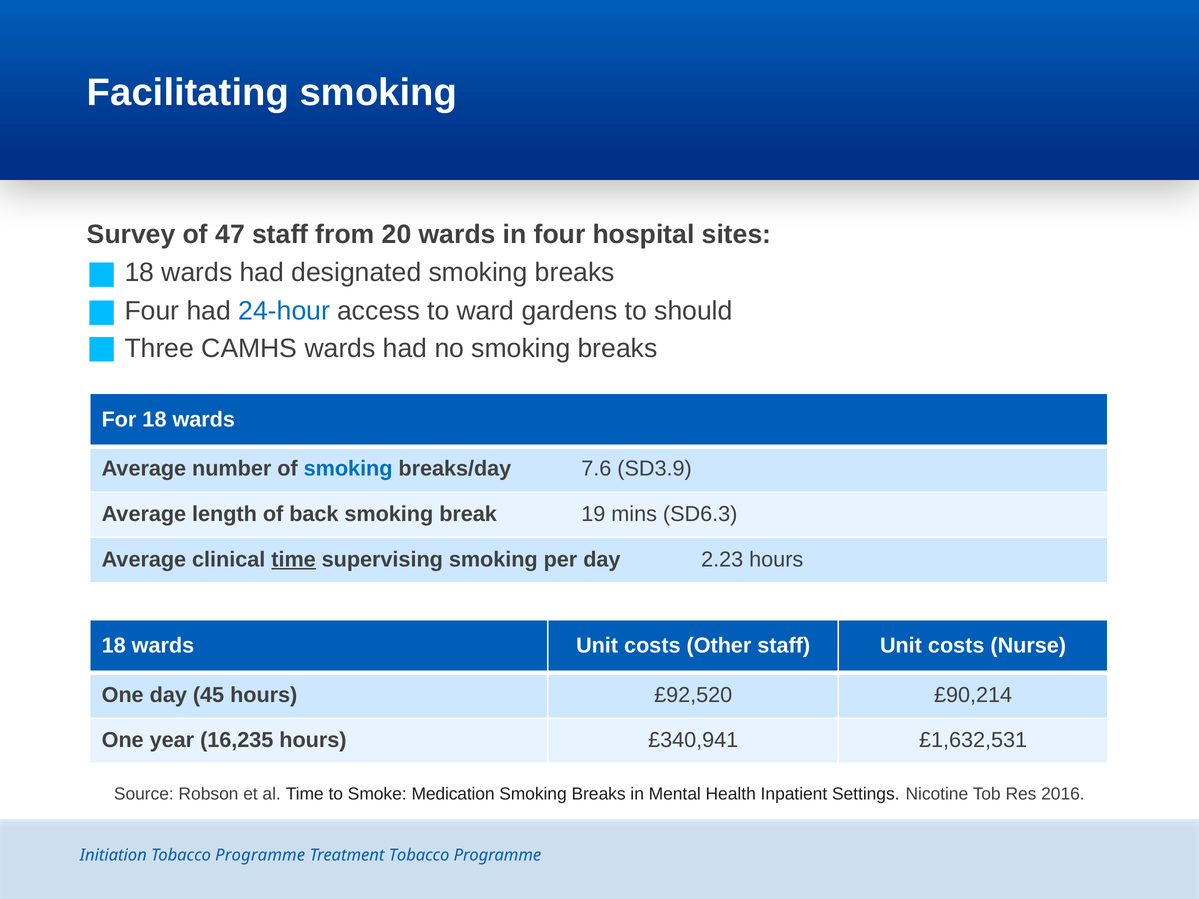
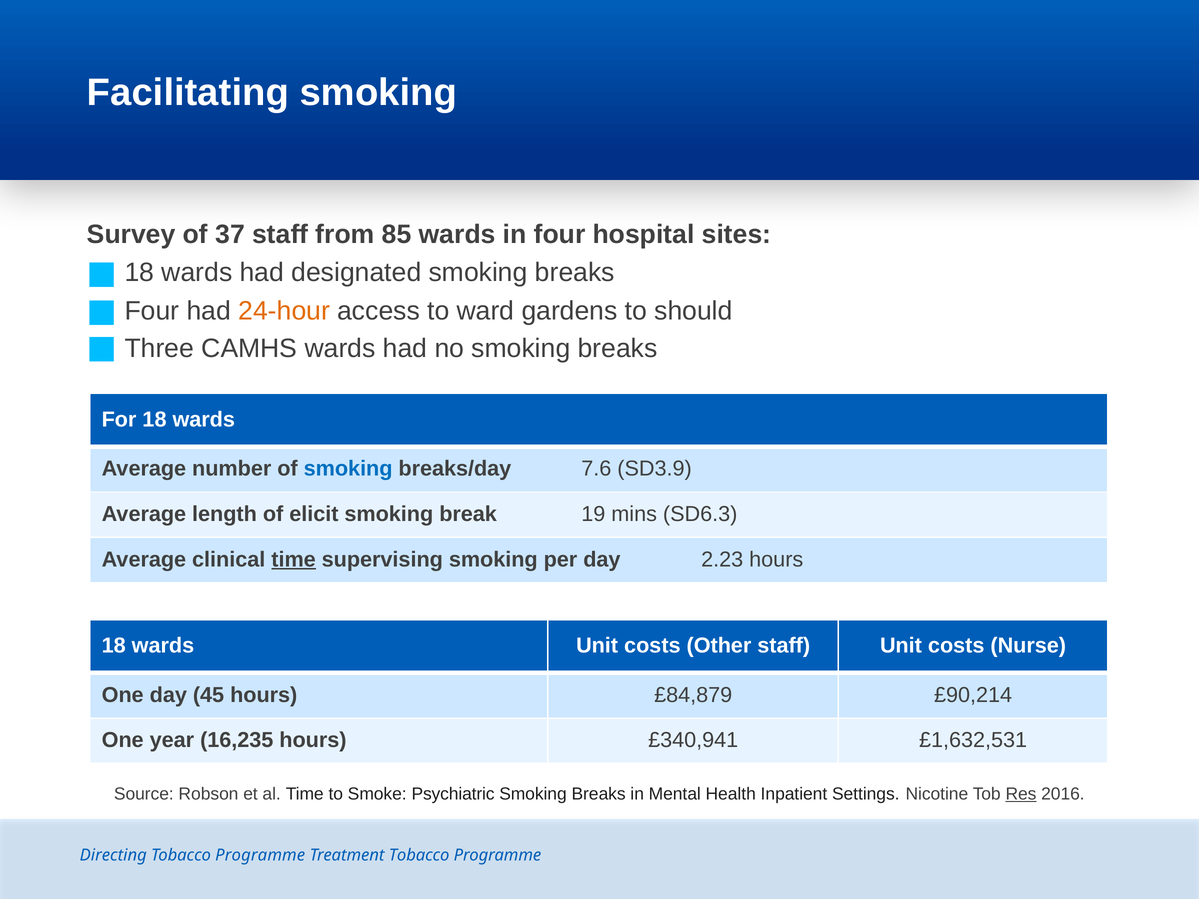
47: 47 -> 37
20: 20 -> 85
24-hour colour: blue -> orange
back: back -> elicit
£92,520: £92,520 -> £84,879
Medication: Medication -> Psychiatric
Res underline: none -> present
Initiation: Initiation -> Directing
